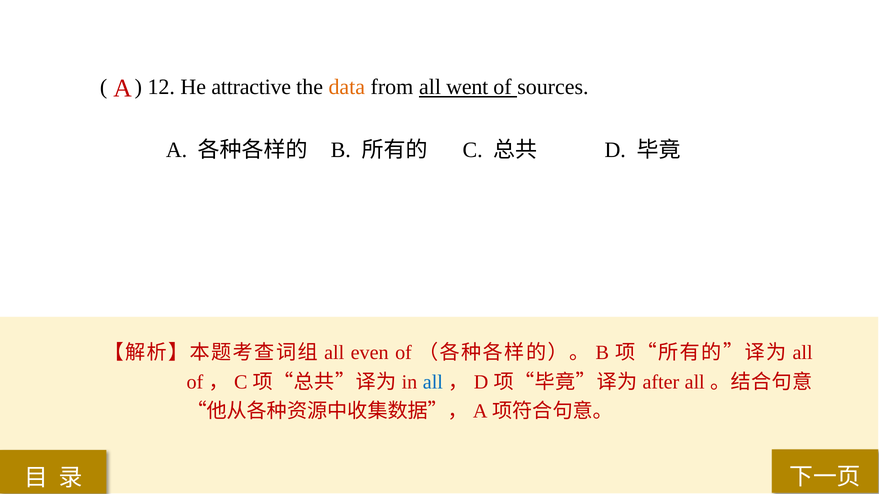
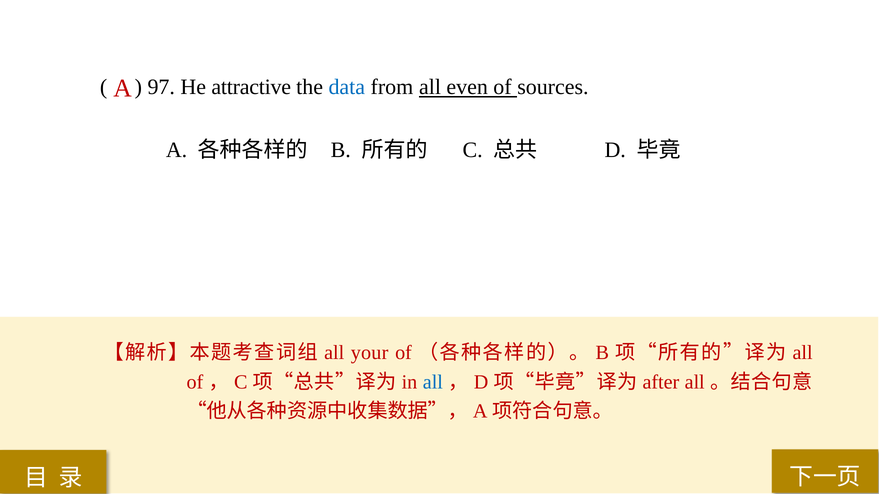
12: 12 -> 97
data colour: orange -> blue
went: went -> even
even: even -> your
